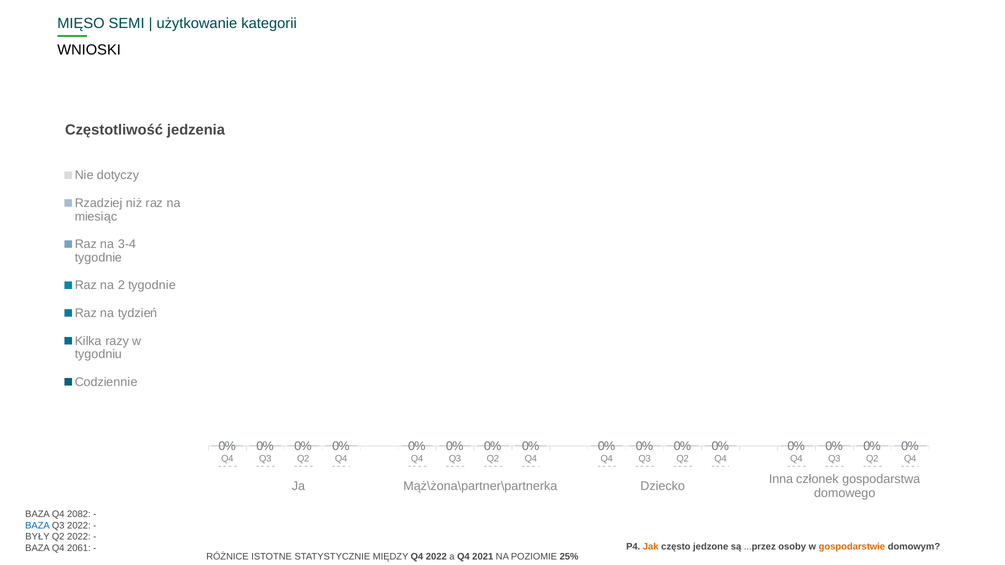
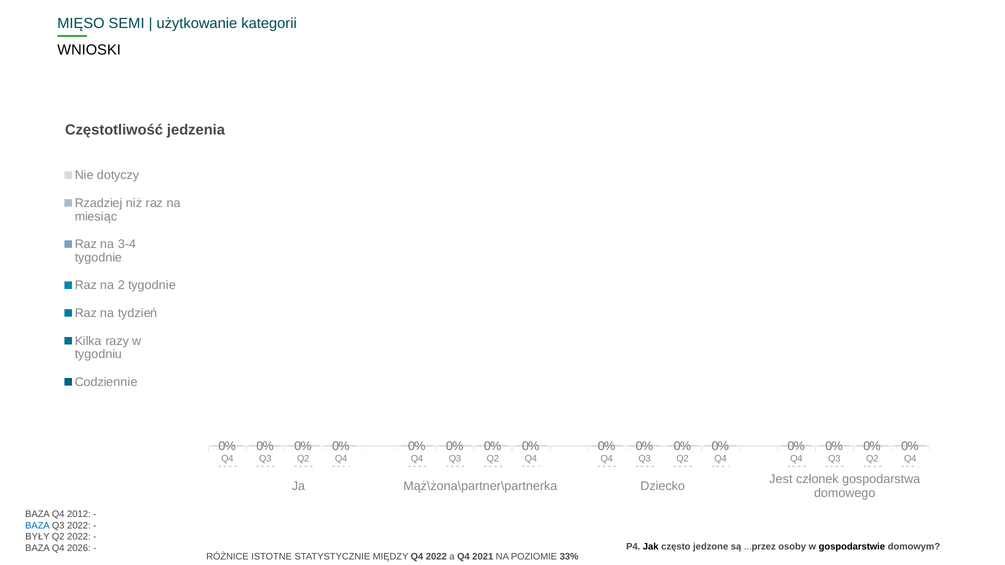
Inna: Inna -> Jest
2082: 2082 -> 2012
Jak colour: orange -> black
gospodarstwie colour: orange -> black
2061: 2061 -> 2026
25%: 25% -> 33%
